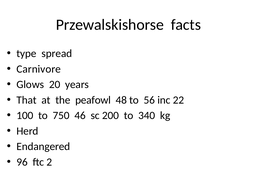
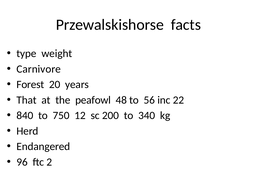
spread: spread -> weight
Glows: Glows -> Forest
100: 100 -> 840
46: 46 -> 12
